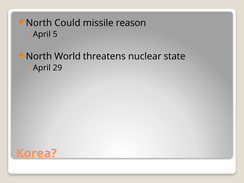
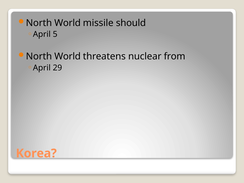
Could at (67, 23): Could -> World
reason: reason -> should
state: state -> from
